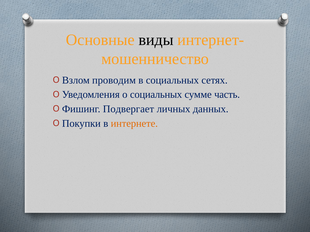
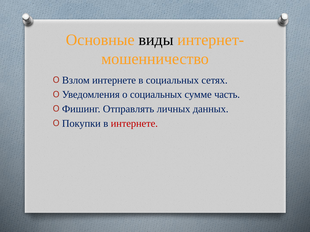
Взлом проводим: проводим -> интернете
Подвергает: Подвергает -> Отправлять
интернете at (134, 124) colour: orange -> red
